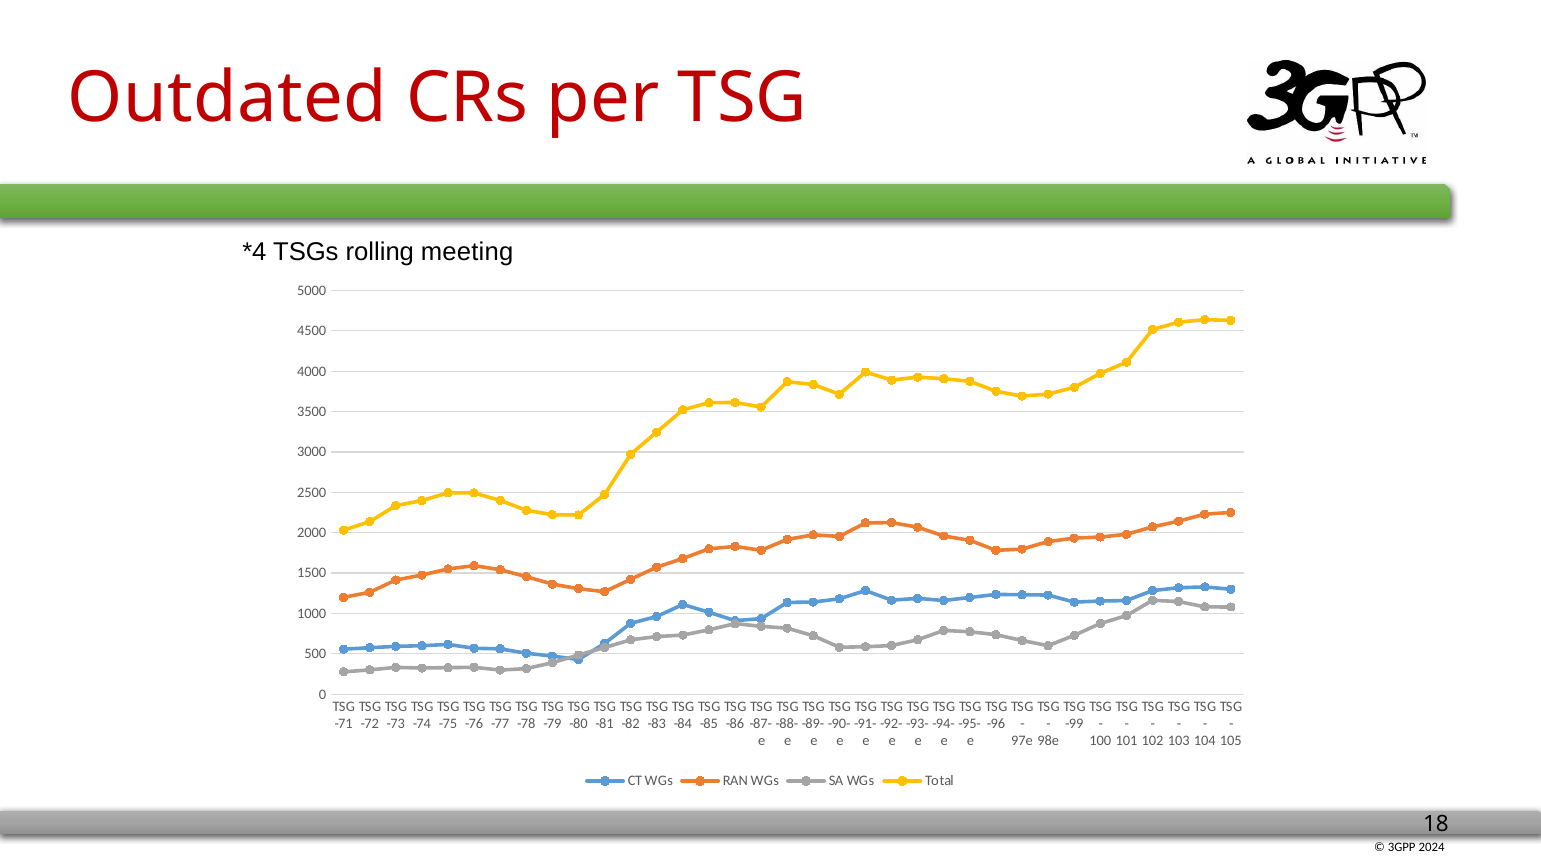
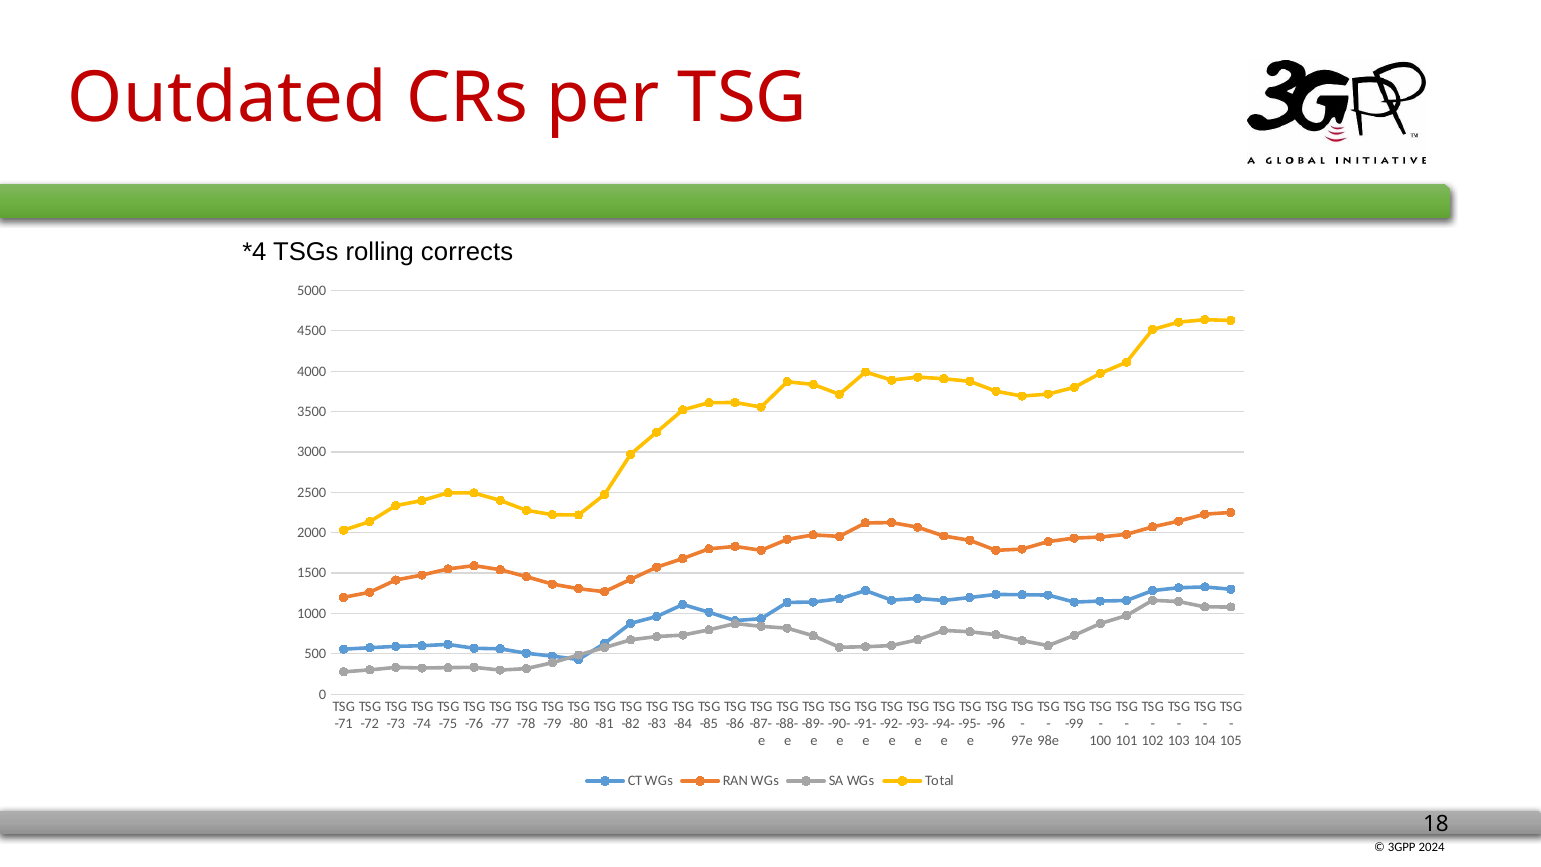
meeting: meeting -> corrects
